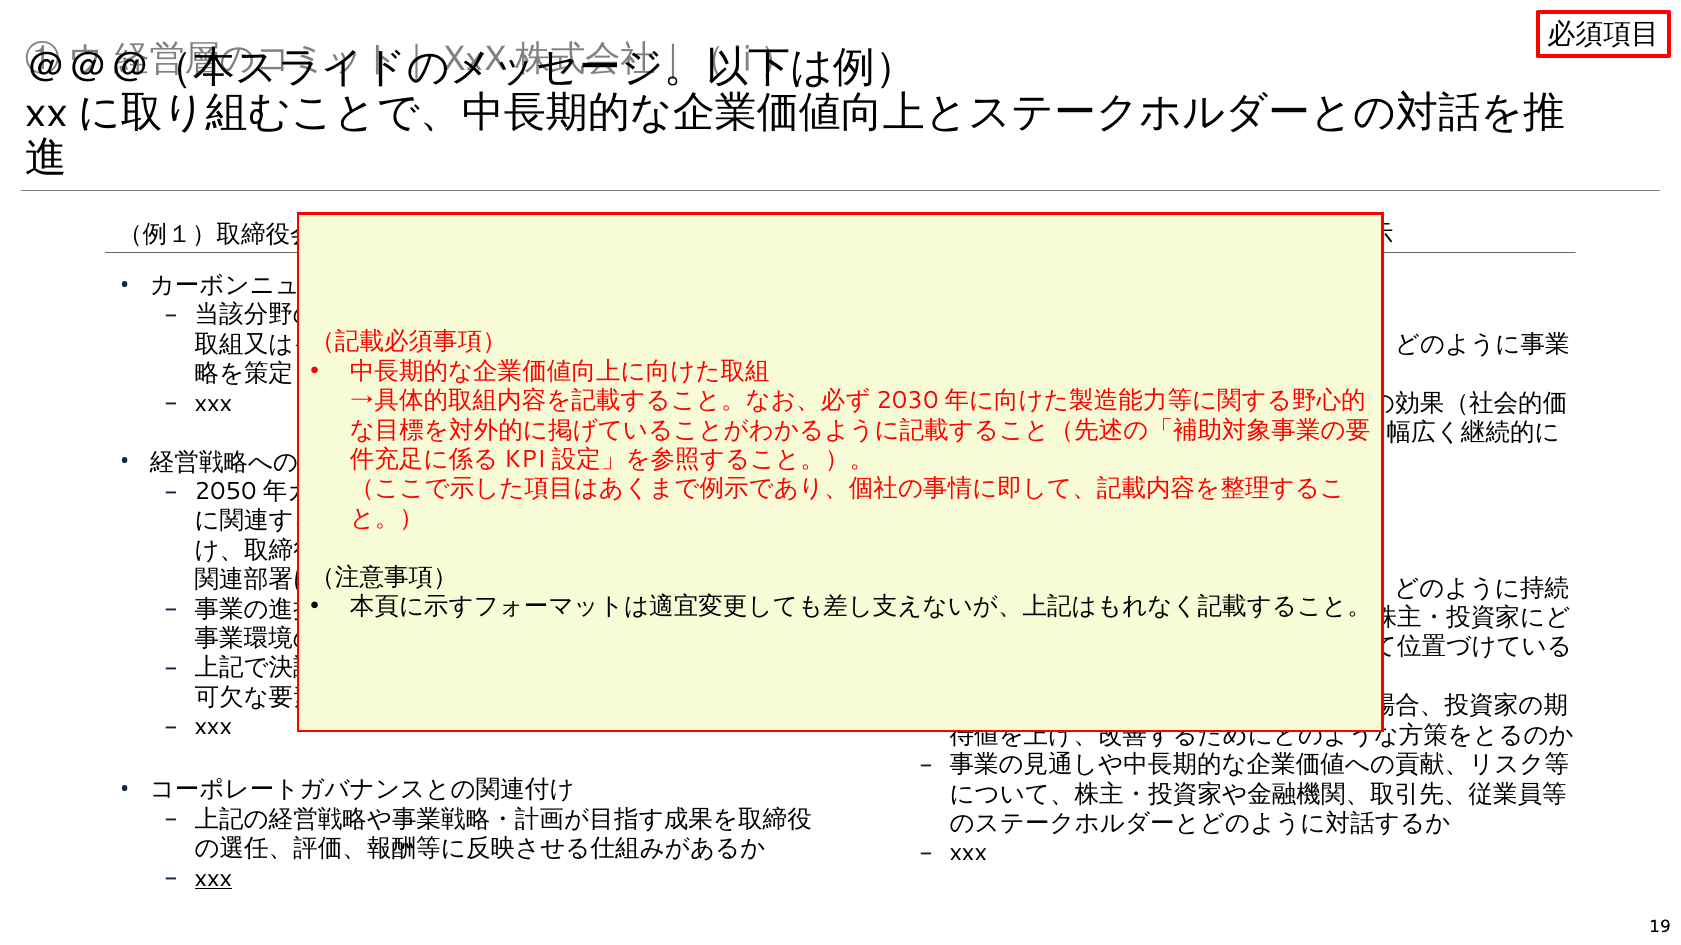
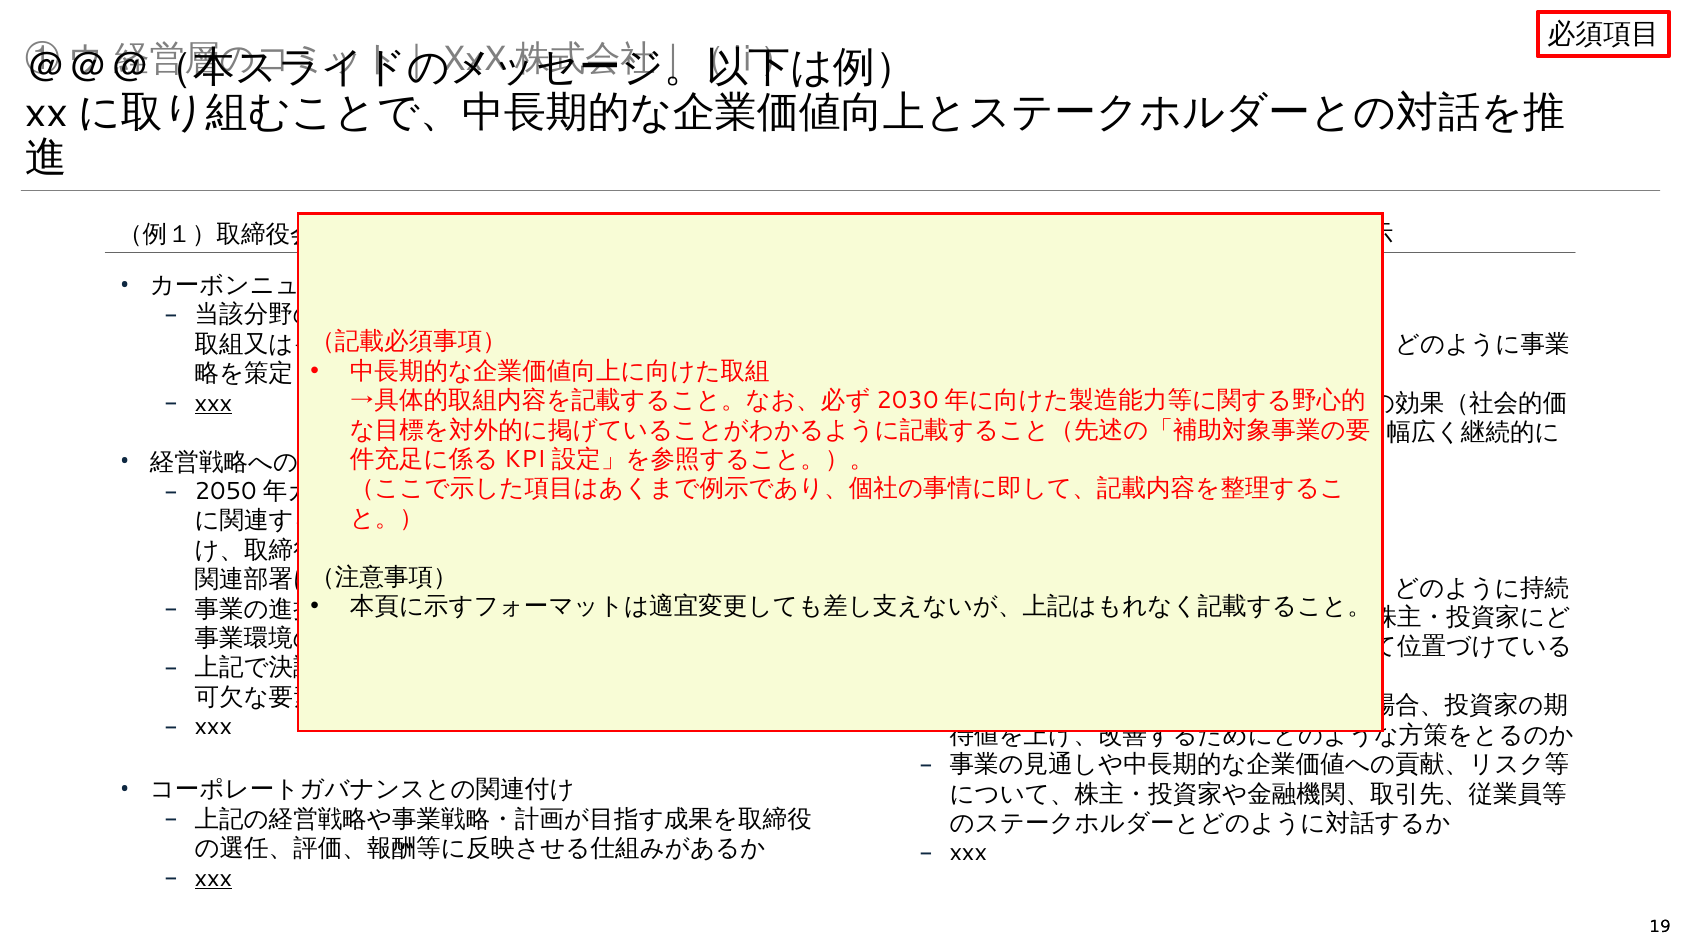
xxx at (213, 403) underline: none -> present
